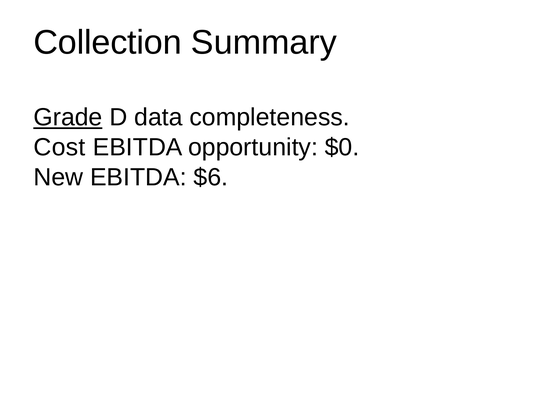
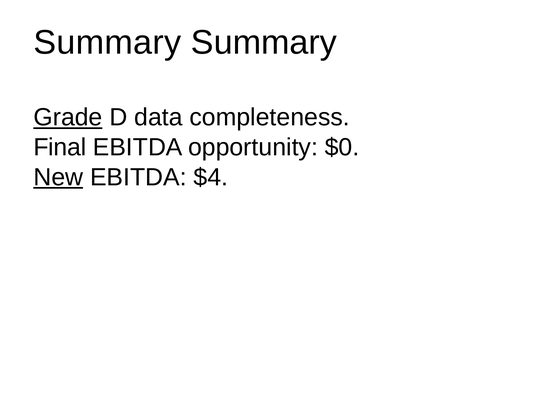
Collection at (108, 42): Collection -> Summary
Cost: Cost -> Final
New underline: none -> present
$6: $6 -> $4
